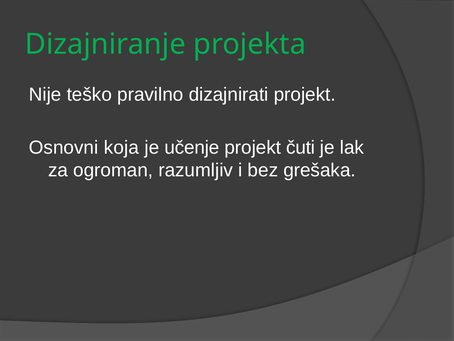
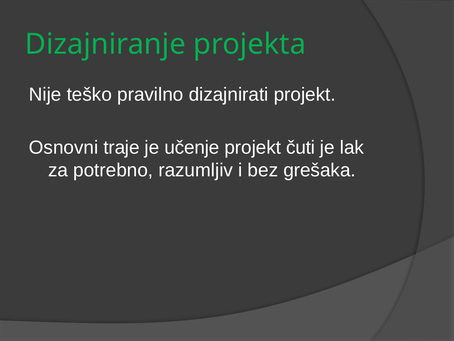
koja: koja -> traje
ogroman: ogroman -> potrebno
